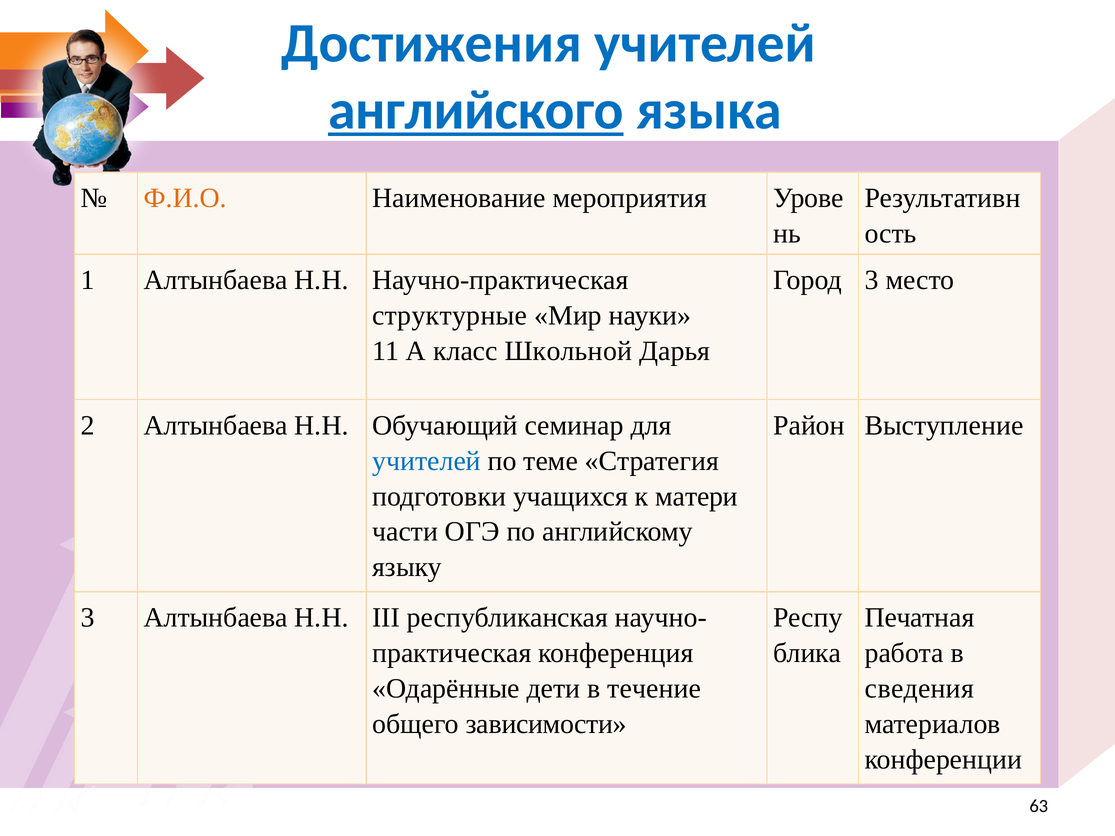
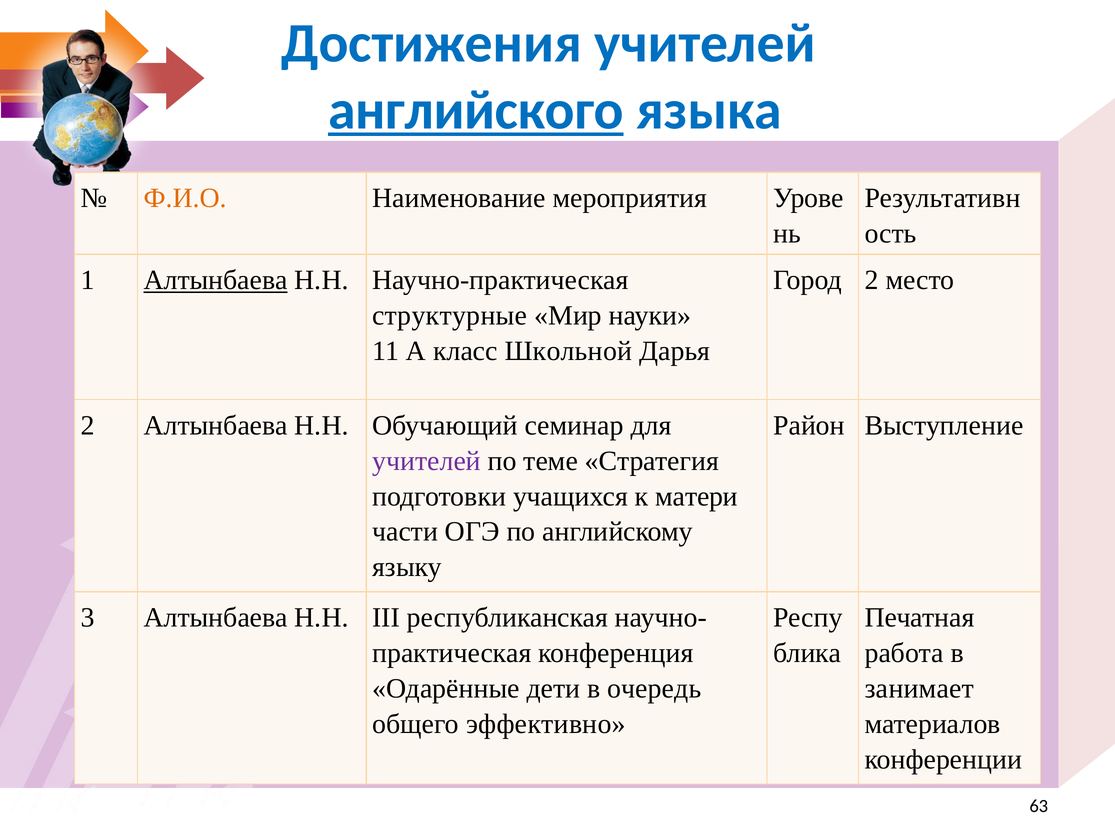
Алтынбаева at (216, 280) underline: none -> present
Город 3: 3 -> 2
учителей at (427, 461) colour: blue -> purple
течение: течение -> очередь
сведения: сведения -> занимает
зависимости: зависимости -> эффективно
